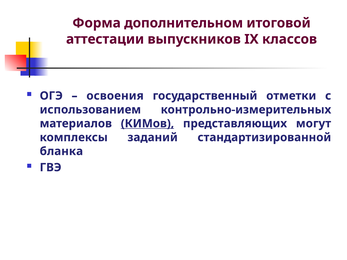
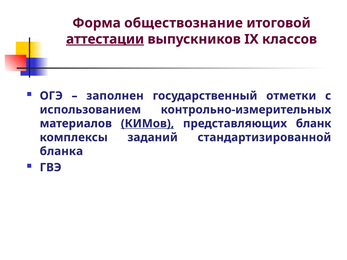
дополнительном: дополнительном -> обществознание
аттестации underline: none -> present
освоения: освоения -> заполнен
могут: могут -> бланк
